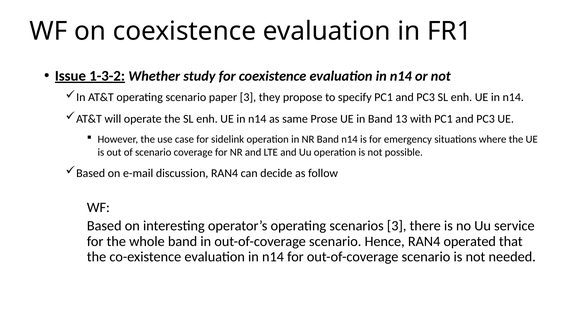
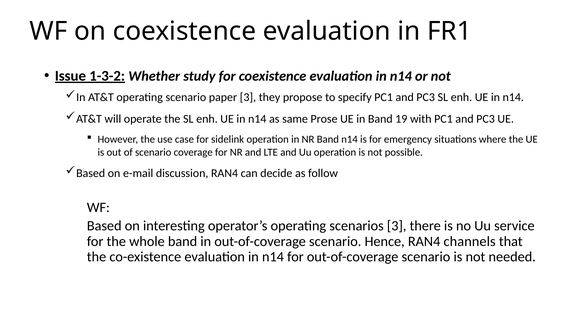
13: 13 -> 19
operated: operated -> channels
